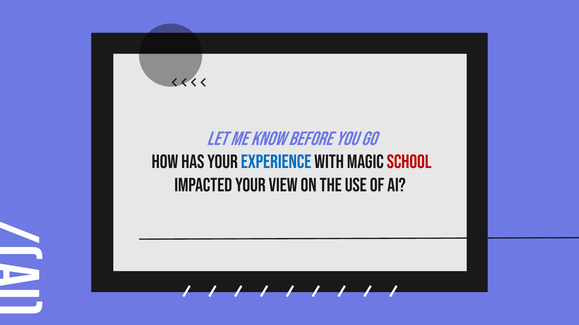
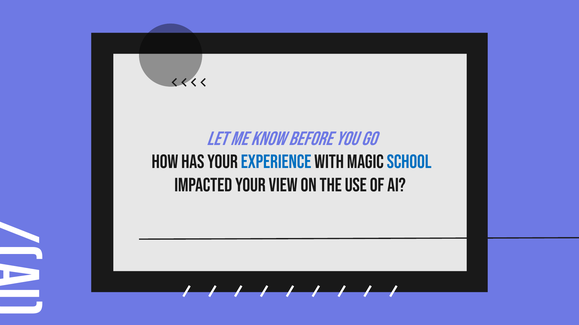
school colour: red -> blue
